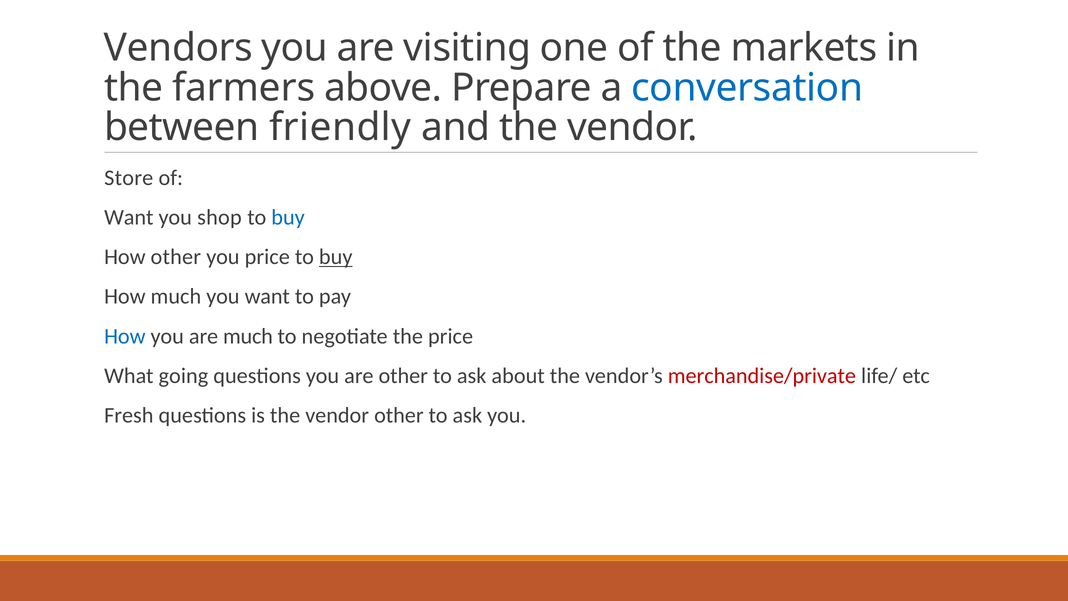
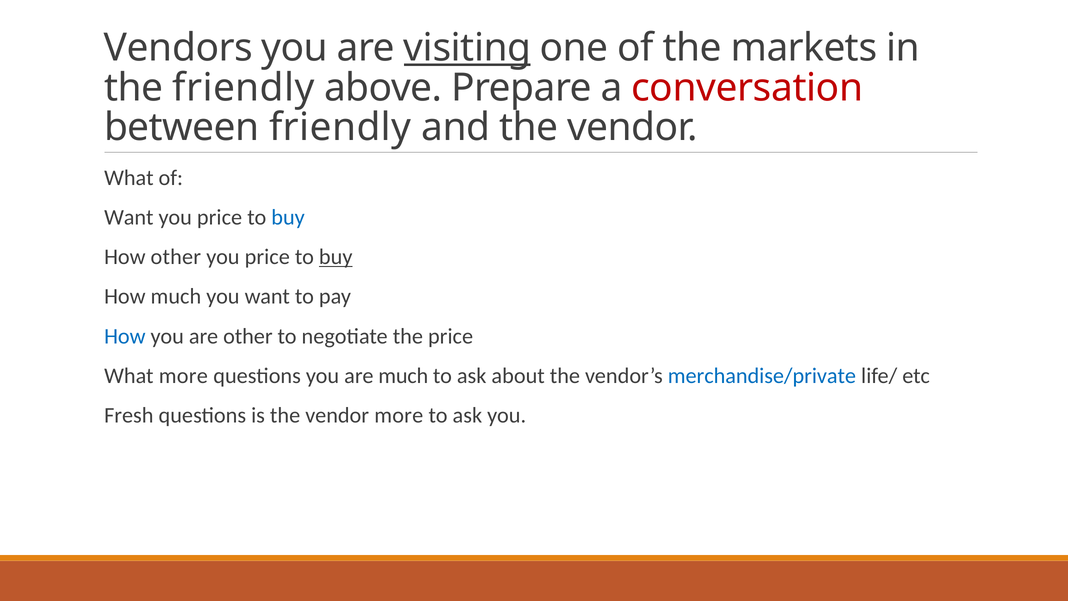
visiting underline: none -> present
the farmers: farmers -> friendly
conversation colour: blue -> red
Store at (129, 178): Store -> What
shop at (219, 217): shop -> price
are much: much -> other
What going: going -> more
are other: other -> much
merchandise/private colour: red -> blue
vendor other: other -> more
